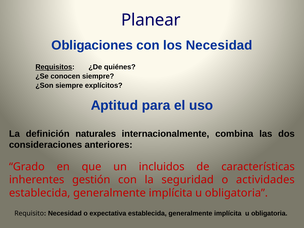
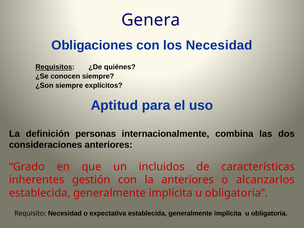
Planear: Planear -> Genera
naturales: naturales -> personas
la seguridad: seguridad -> anteriores
actividades: actividades -> alcanzarlos
